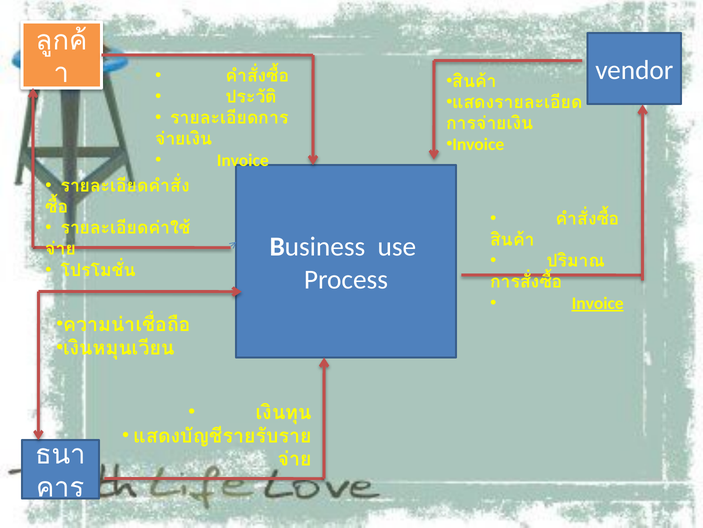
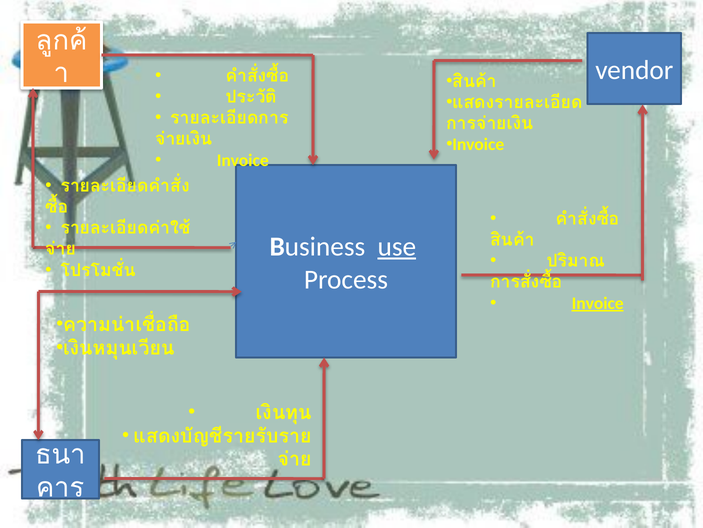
use underline: none -> present
